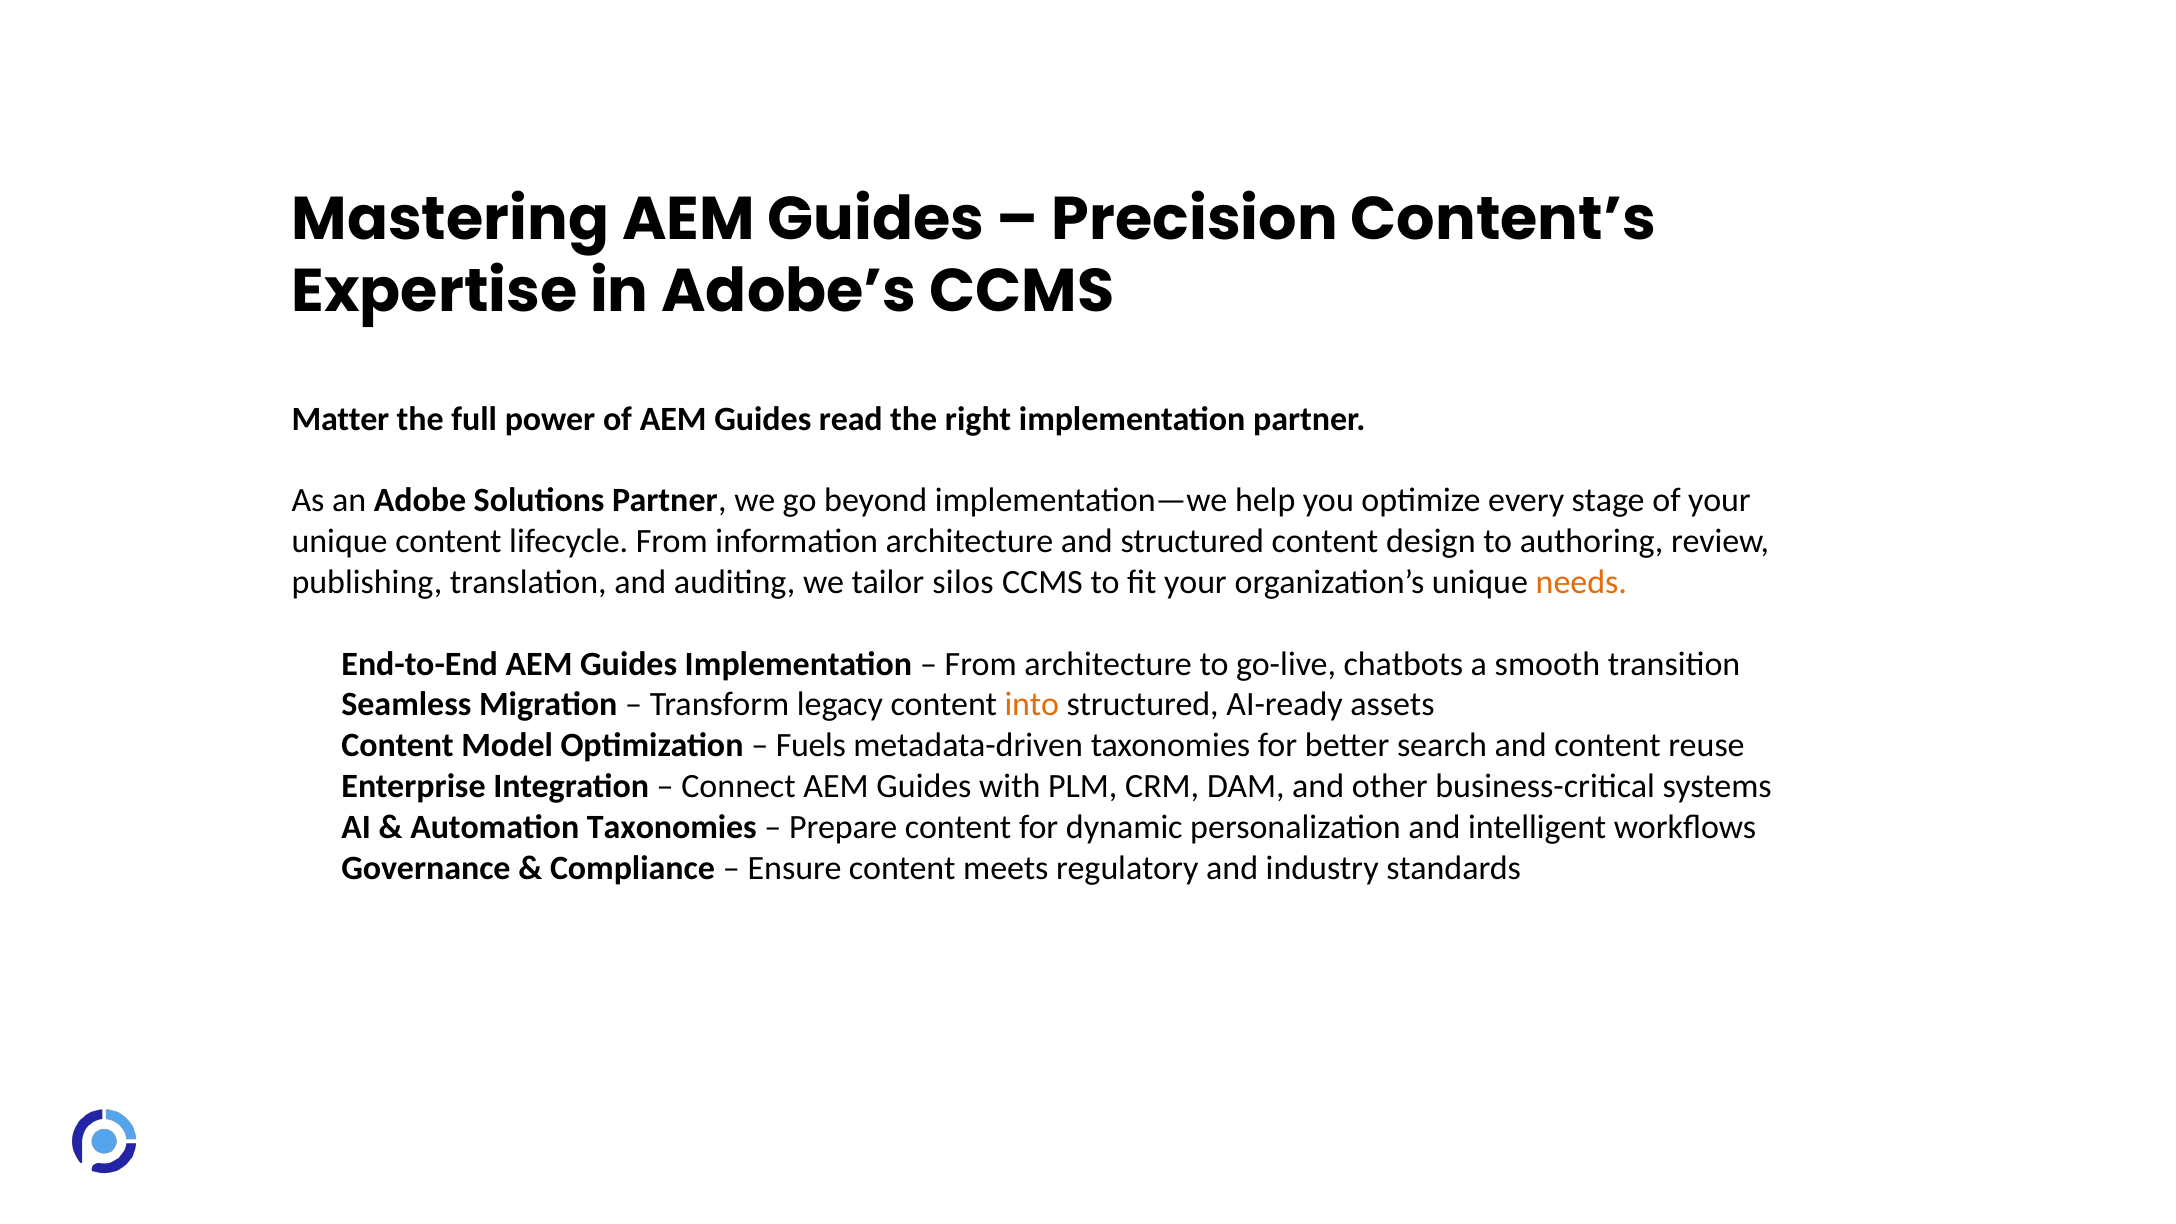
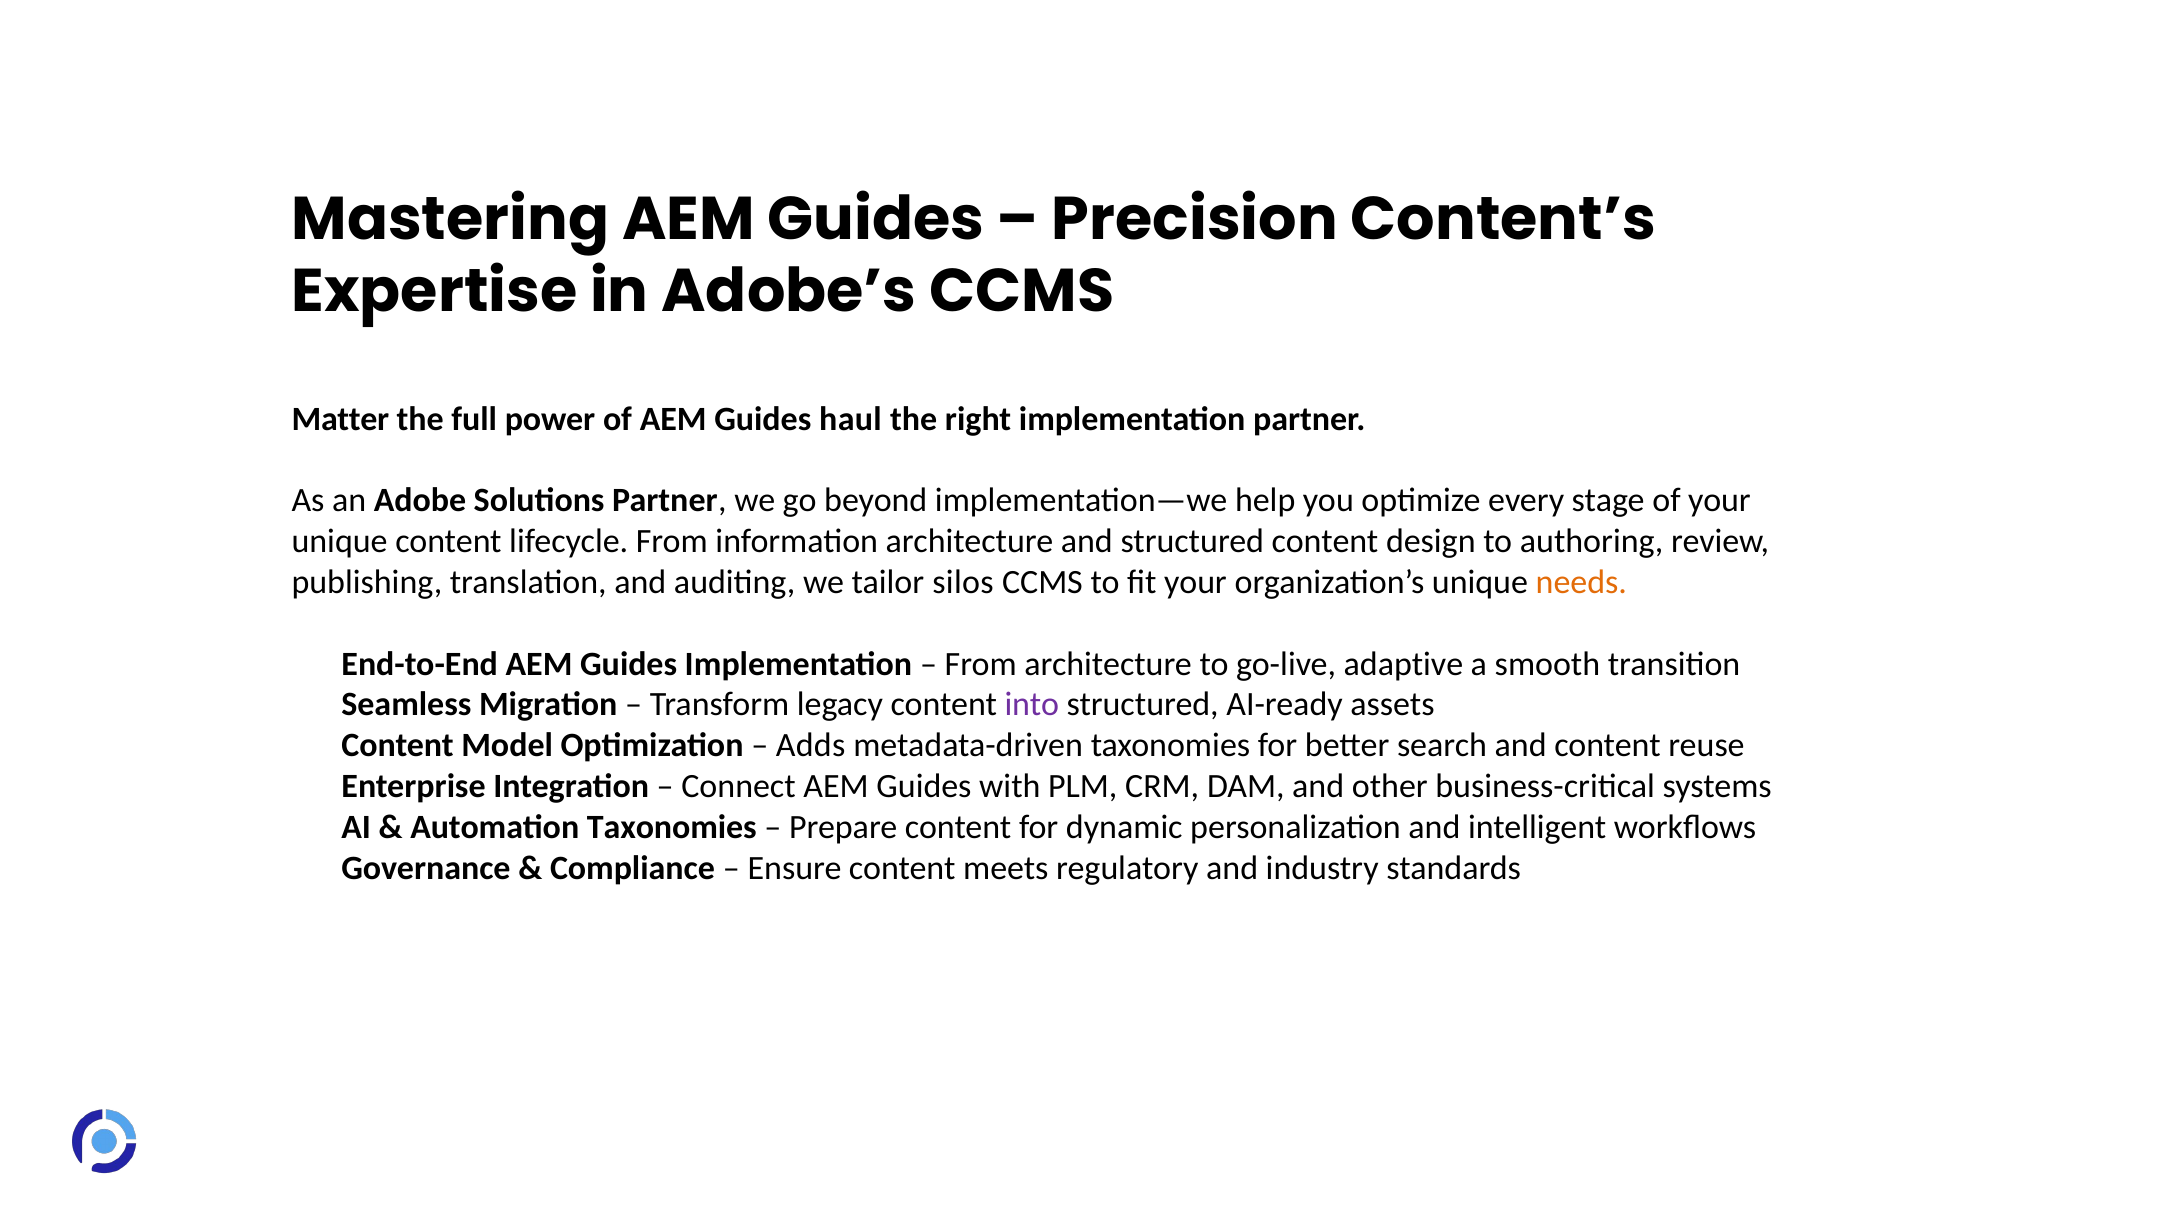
read: read -> haul
chatbots: chatbots -> adaptive
into colour: orange -> purple
Fuels: Fuels -> Adds
